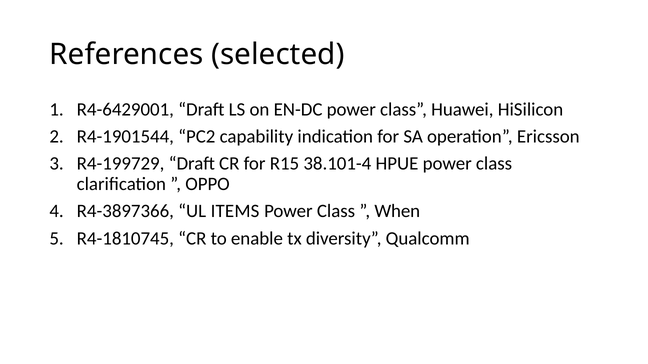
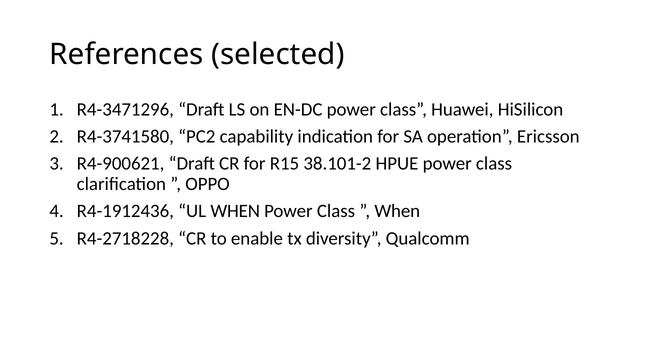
R4-6429001: R4-6429001 -> R4-3471296
R4-1901544: R4-1901544 -> R4-3741580
R4-199729: R4-199729 -> R4-900621
38.101-4: 38.101-4 -> 38.101-2
R4-3897366: R4-3897366 -> R4-1912436
UL ITEMS: ITEMS -> WHEN
R4-1810745: R4-1810745 -> R4-2718228
